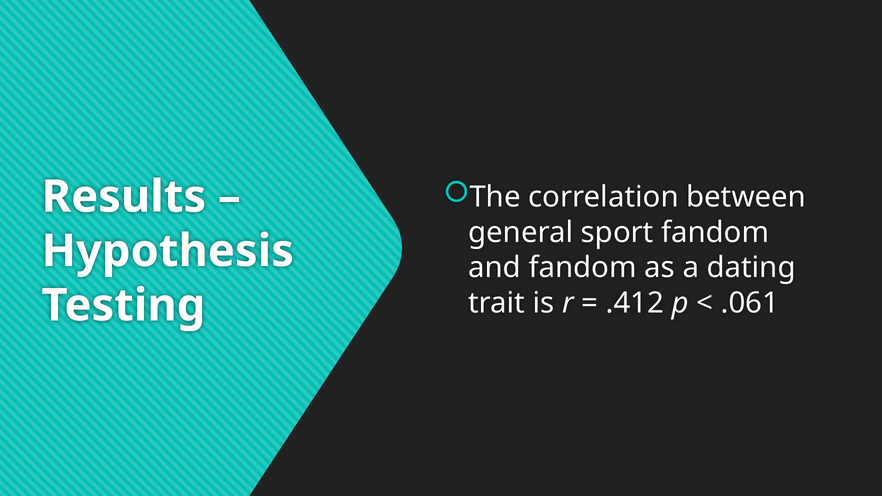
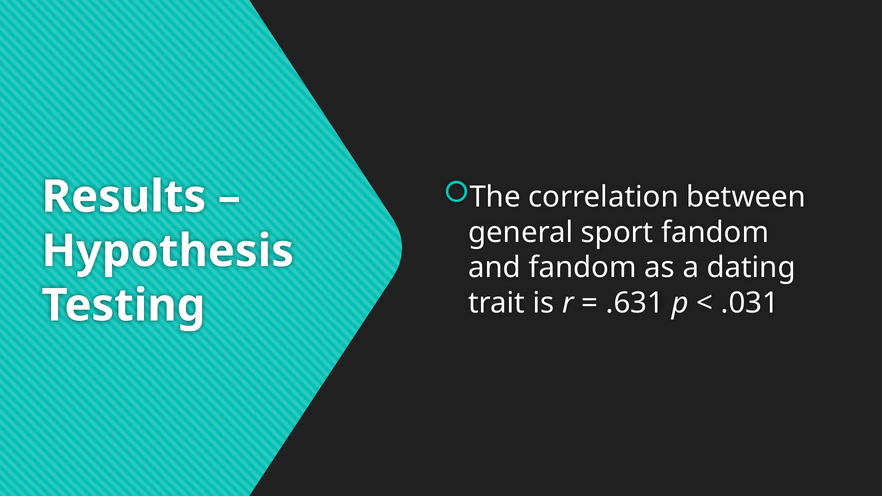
.412: .412 -> .631
.061: .061 -> .031
